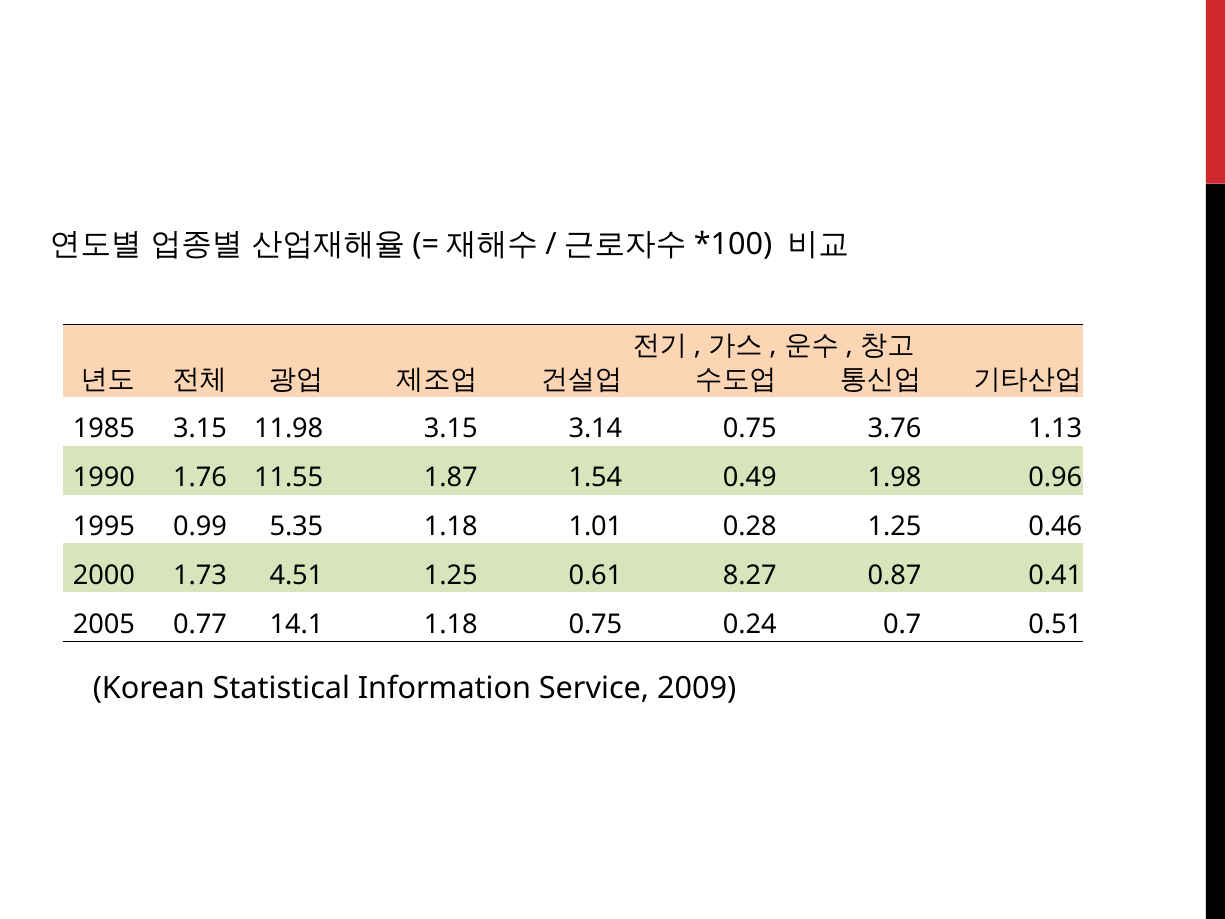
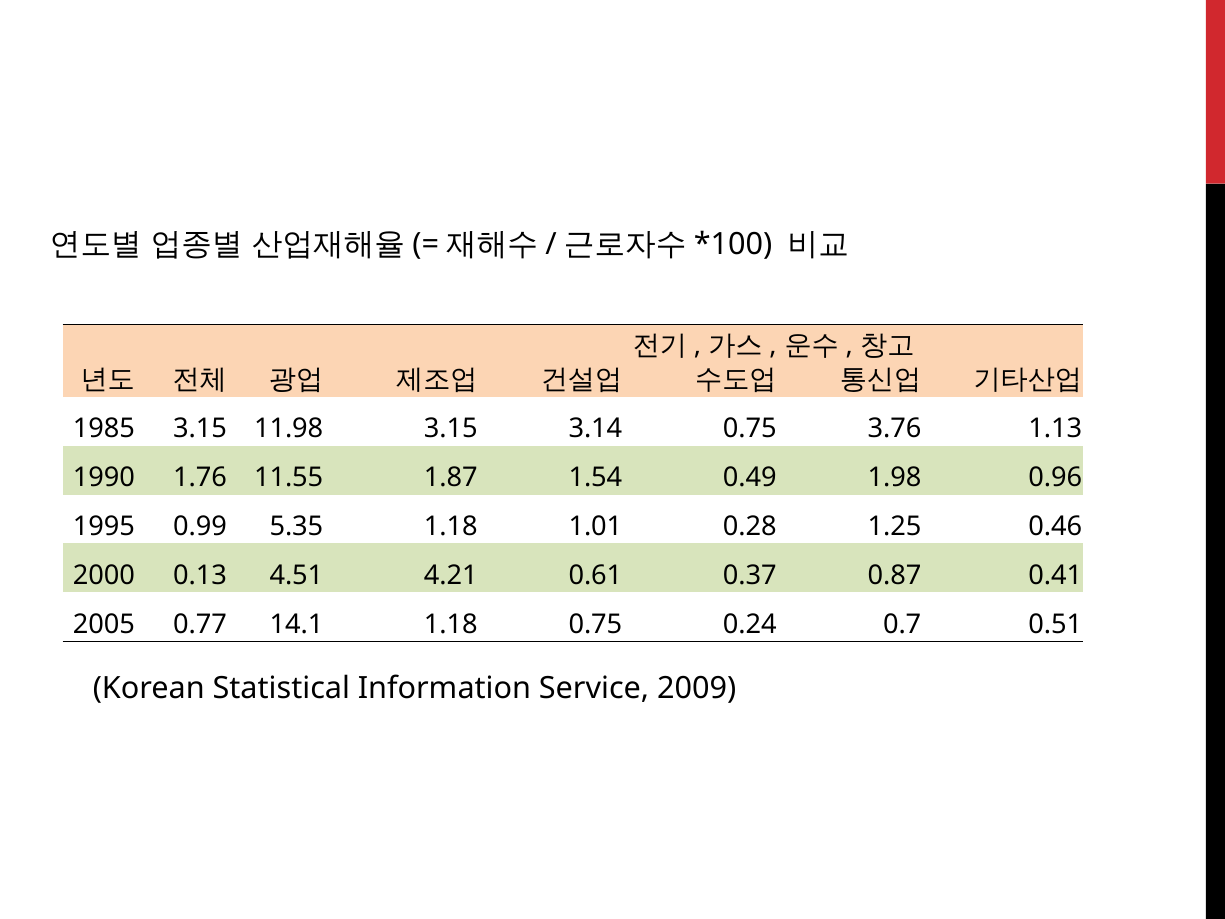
1.73: 1.73 -> 0.13
4.51 1.25: 1.25 -> 4.21
8.27: 8.27 -> 0.37
